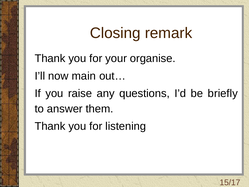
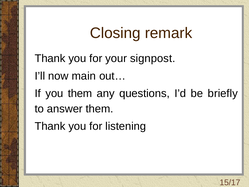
organise: organise -> signpost
you raise: raise -> them
